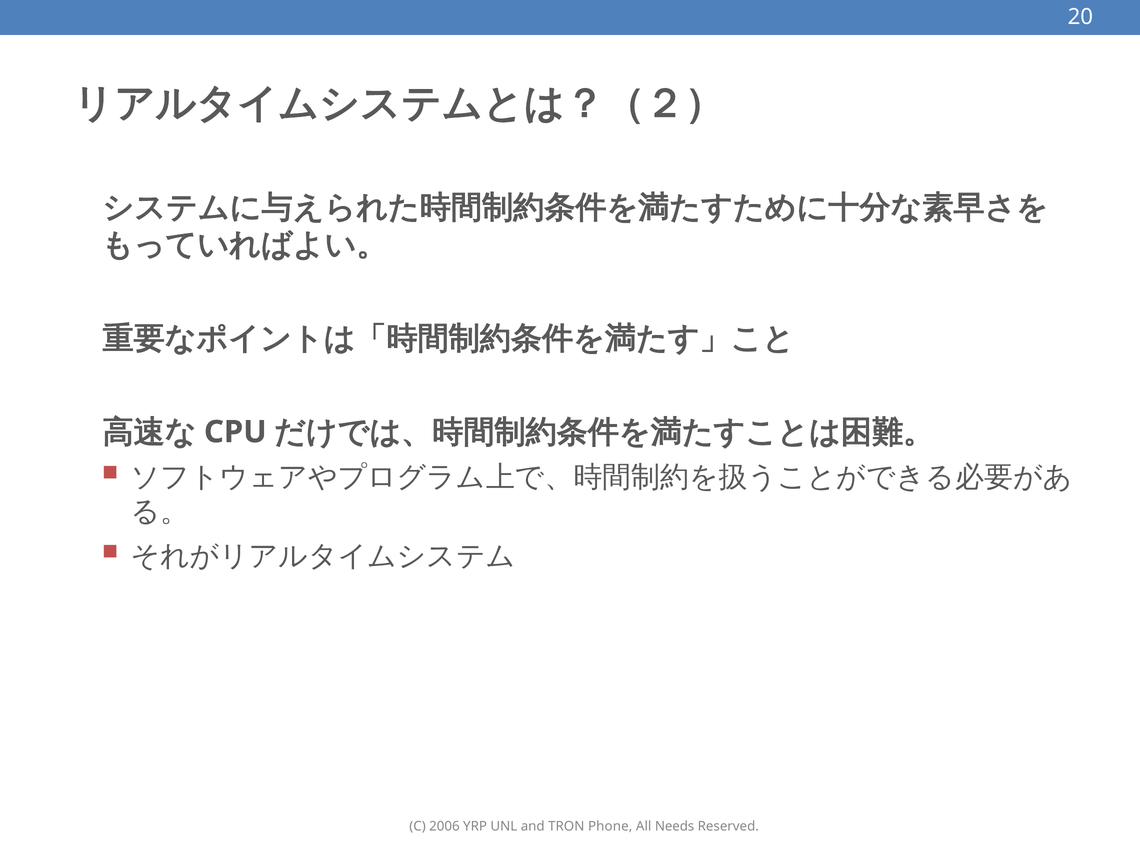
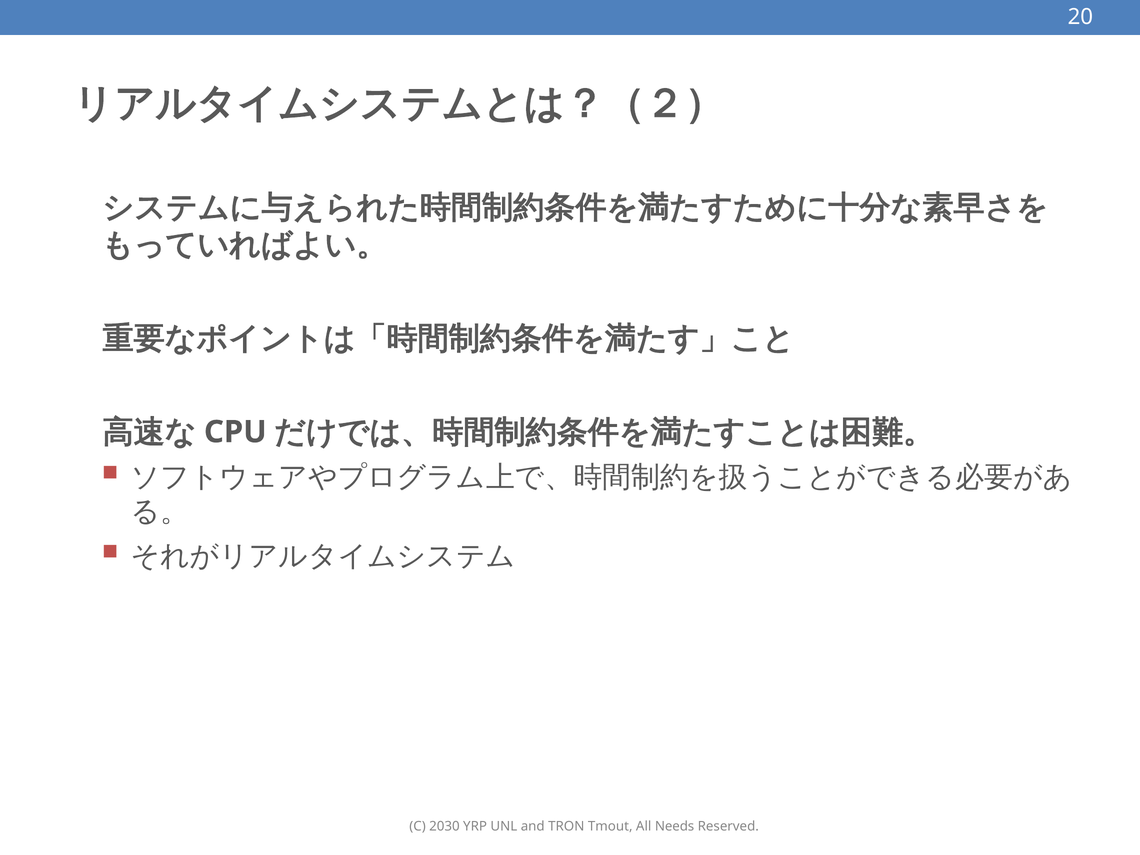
2006: 2006 -> 2030
Phone: Phone -> Tmout
